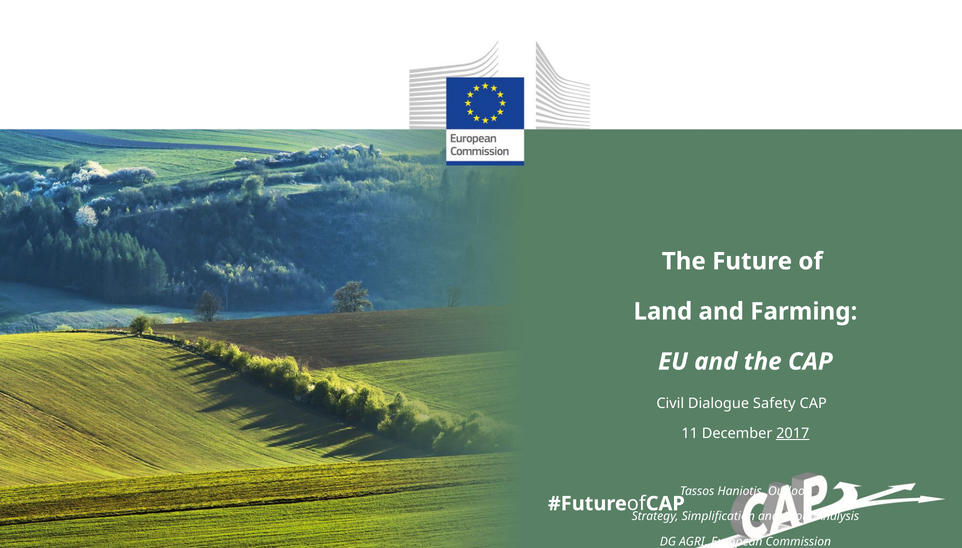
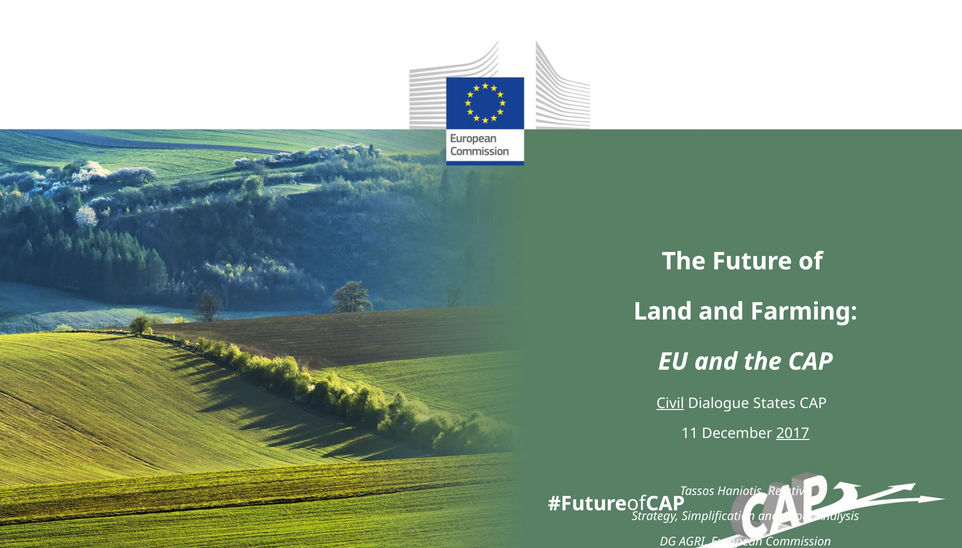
Civil underline: none -> present
Safety: Safety -> States
Outlook: Outlook -> Relative
